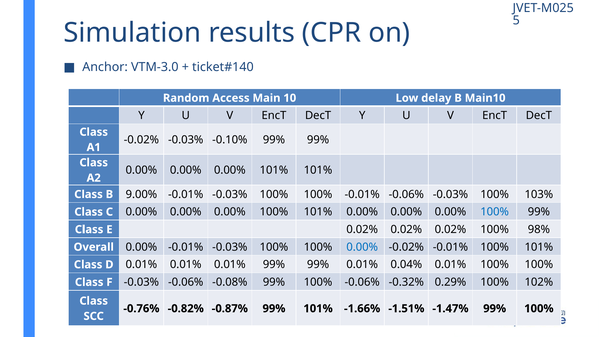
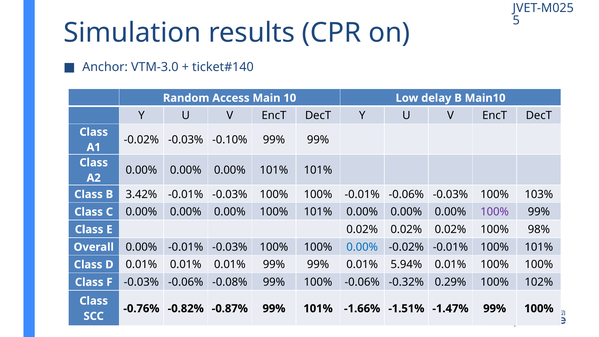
9.00%: 9.00% -> 3.42%
100% at (495, 212) colour: blue -> purple
0.04%: 0.04% -> 5.94%
